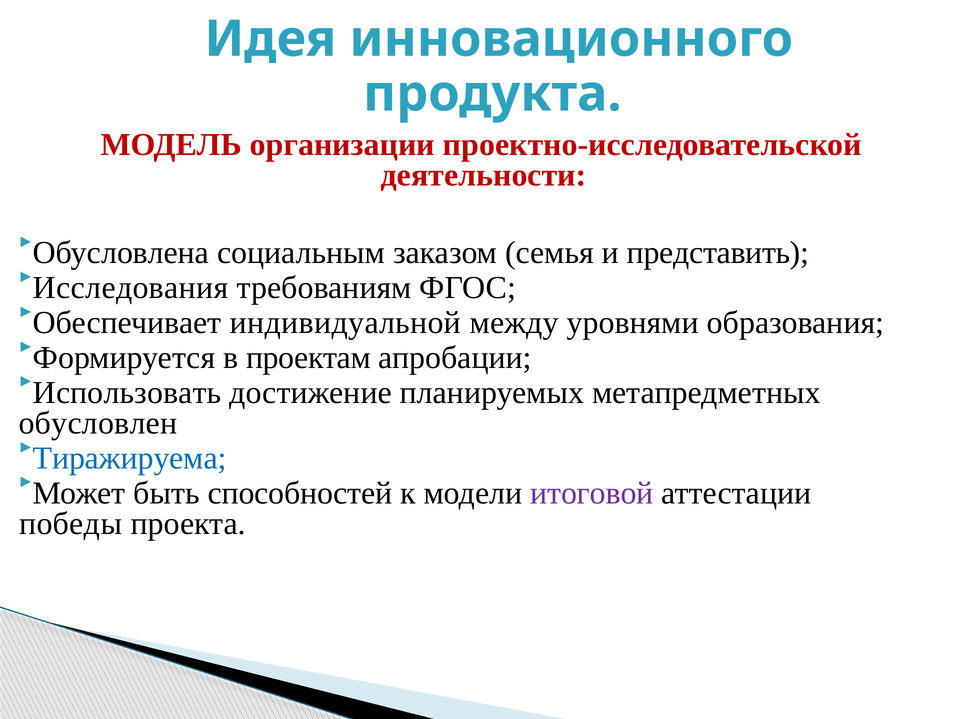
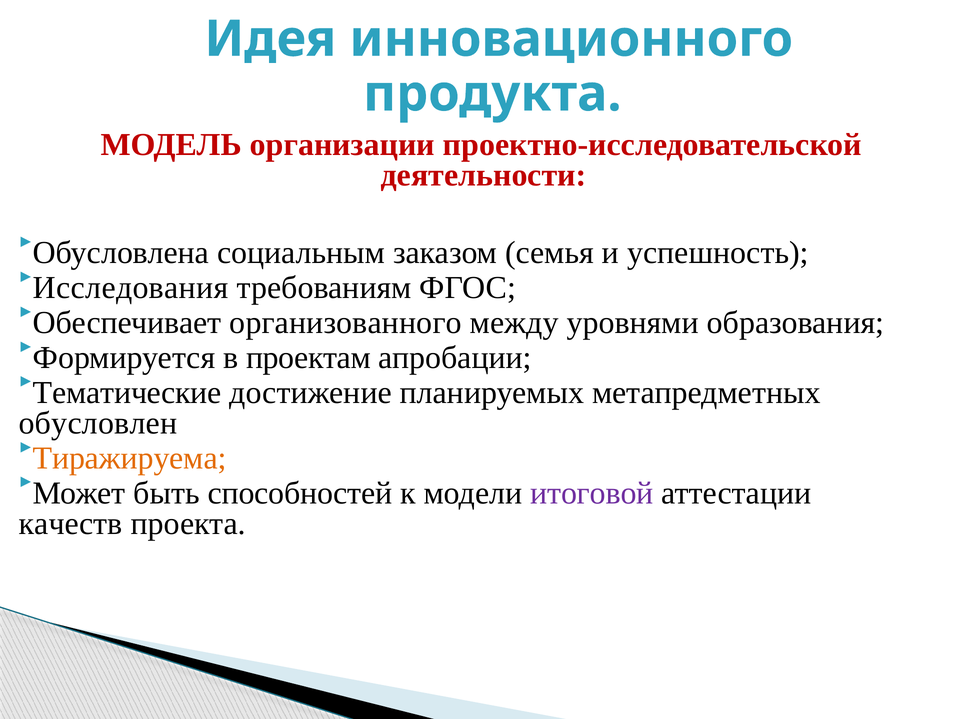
представить: представить -> успешность
индивидуальной: индивидуальной -> организованного
Использовать: Использовать -> Тематические
Тиражируема colour: blue -> orange
победы: победы -> качеств
